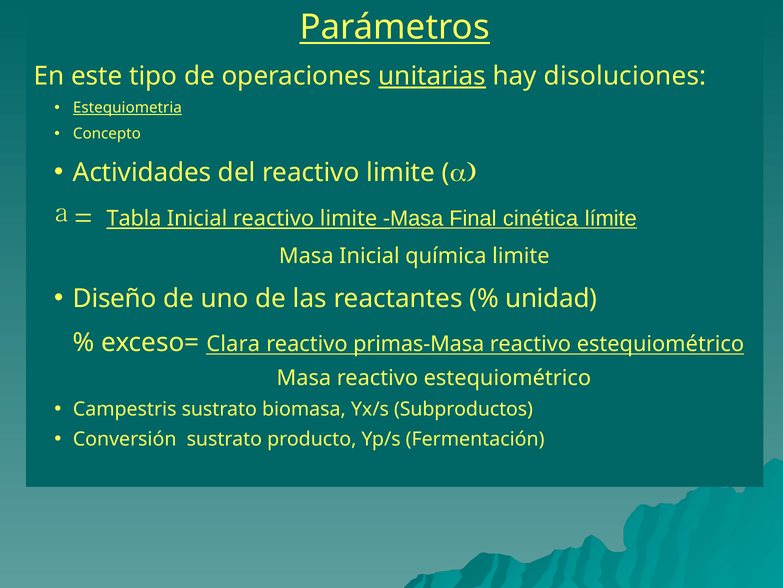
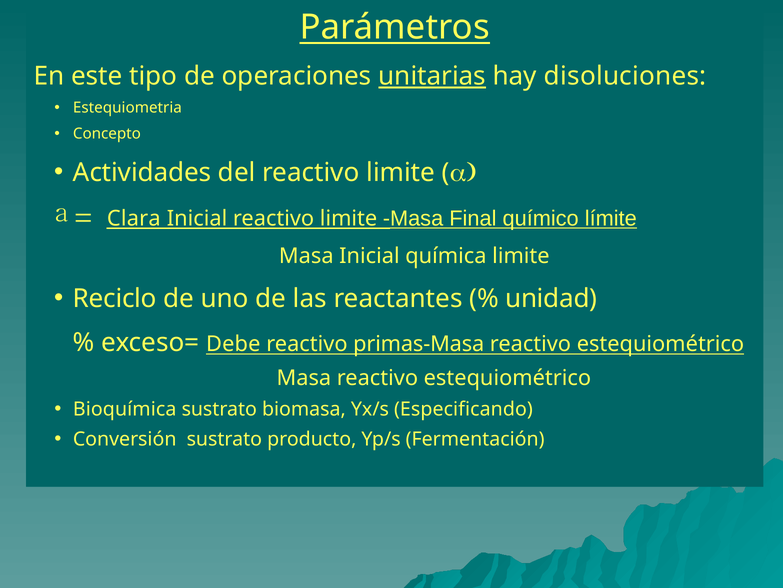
Estequiometria underline: present -> none
Tabla: Tabla -> Clara
cinética: cinética -> químico
Diseño: Diseño -> Reciclo
Clara: Clara -> Debe
Campestris: Campestris -> Bioquímica
Subproductos: Subproductos -> Especificando
